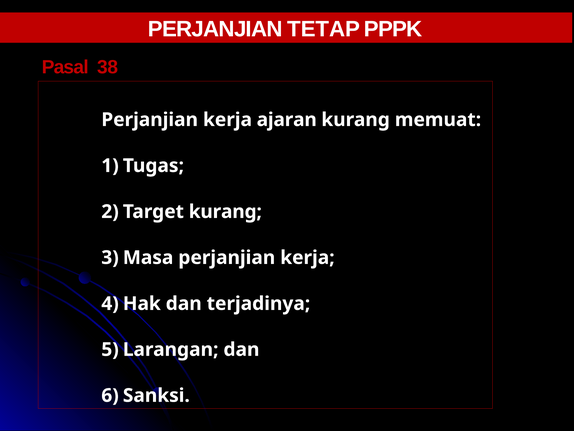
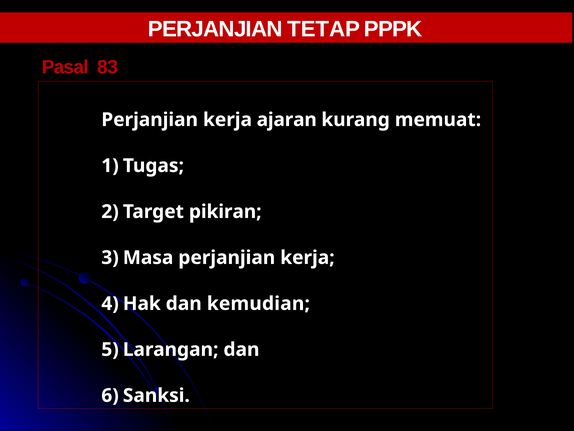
38: 38 -> 83
kurang at (225, 211): kurang -> pikiran
terjadinya: terjadinya -> kemudian
